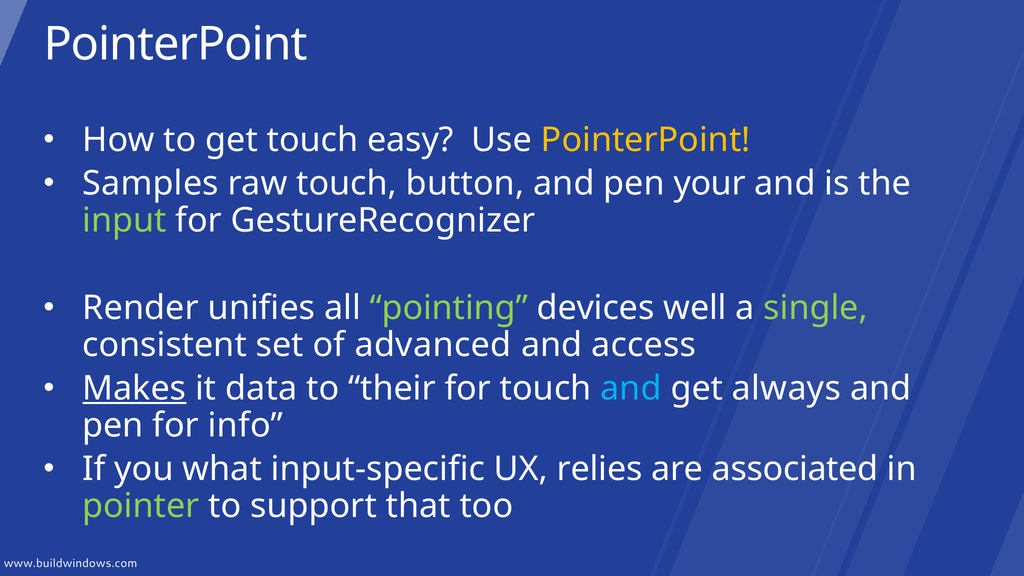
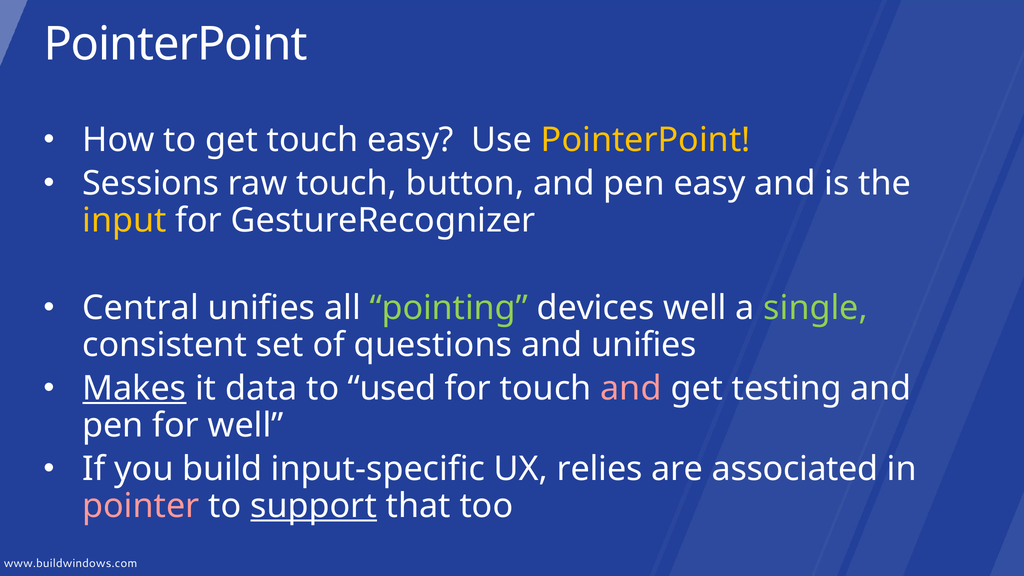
Samples: Samples -> Sessions
pen your: your -> easy
input colour: light green -> yellow
Render: Render -> Central
advanced: advanced -> questions
and access: access -> unifies
their: their -> used
and at (631, 389) colour: light blue -> pink
always: always -> testing
for info: info -> well
what: what -> build
pointer colour: light green -> pink
support underline: none -> present
